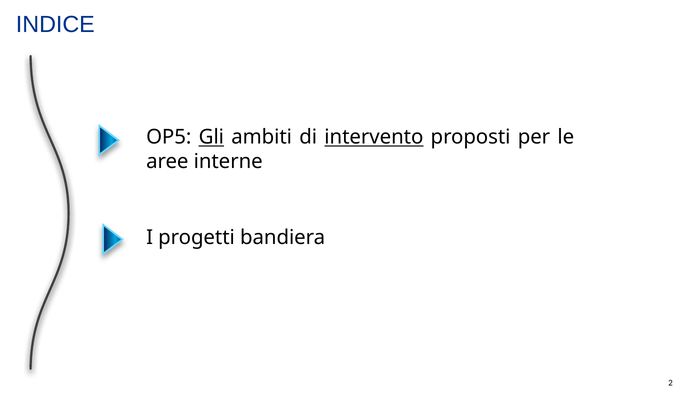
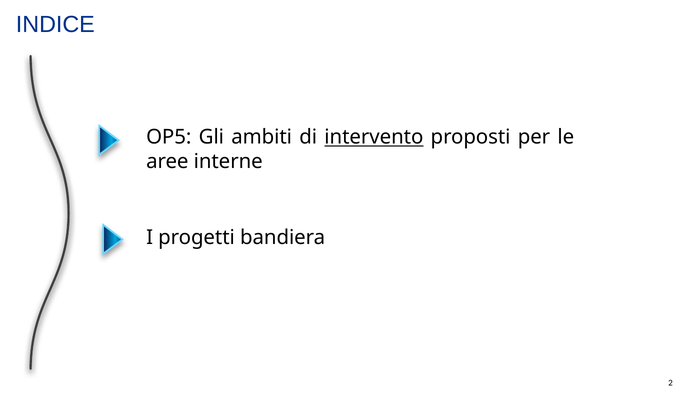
Gli underline: present -> none
